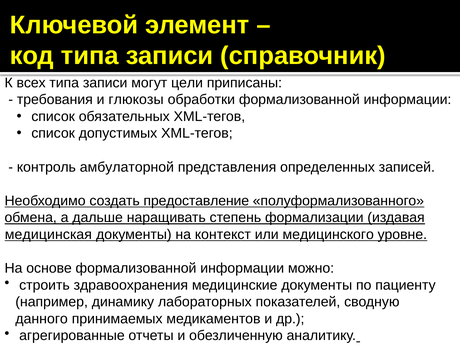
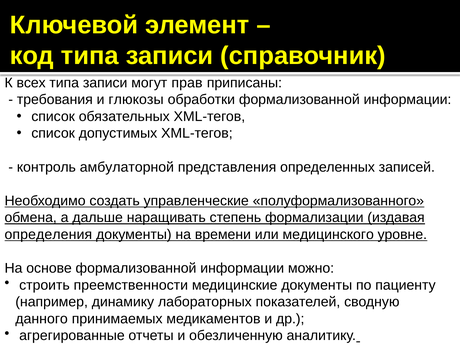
цели: цели -> прав
предоставление: предоставление -> управленческие
медицинская: медицинская -> определения
контекст: контекст -> времени
здравоохранения: здравоохранения -> преемственности
